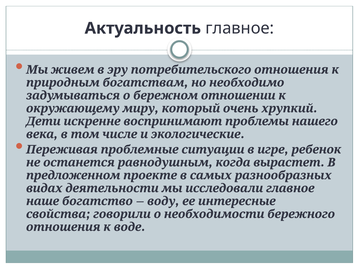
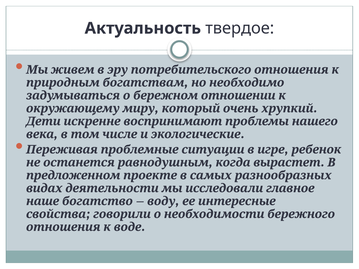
Актуальность главное: главное -> твердое
